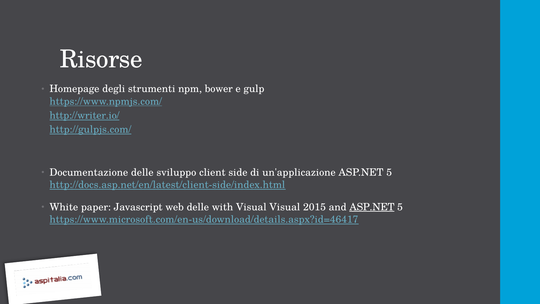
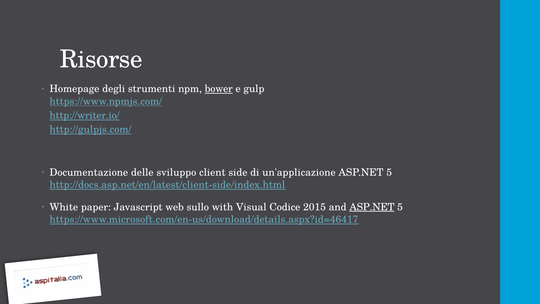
bower underline: none -> present
web delle: delle -> sullo
Visual Visual: Visual -> Codice
